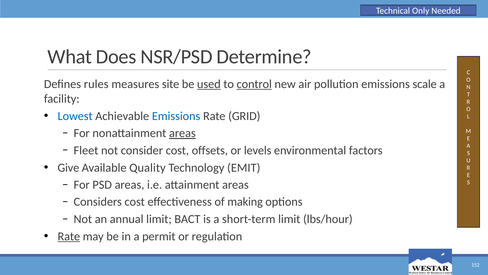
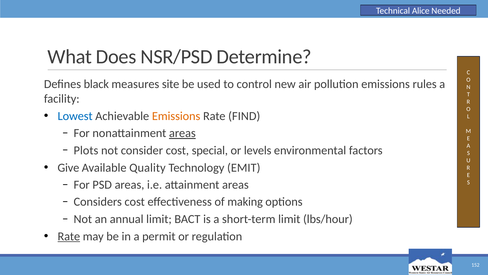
Only: Only -> Alice
rules: rules -> black
used underline: present -> none
control underline: present -> none
scale: scale -> rules
Emissions at (176, 116) colour: blue -> orange
GRID: GRID -> FIND
Fleet: Fleet -> Plots
offsets: offsets -> special
